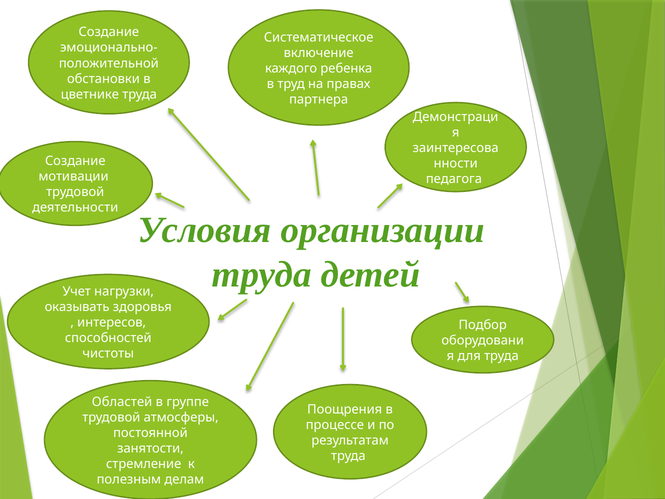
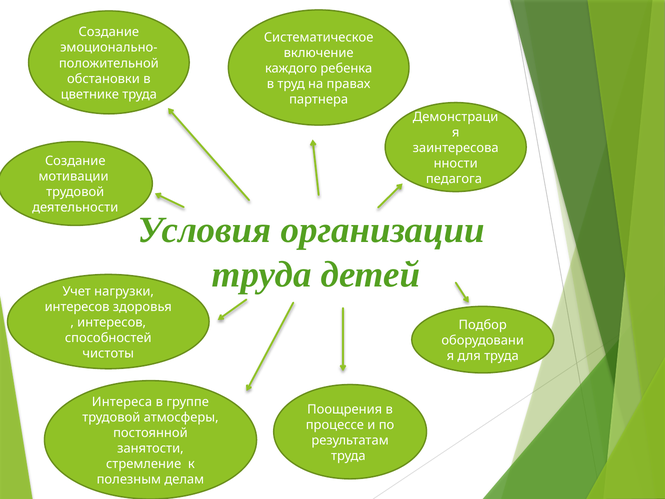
оказывать at (77, 307): оказывать -> интересов
Областей: Областей -> Интереса
